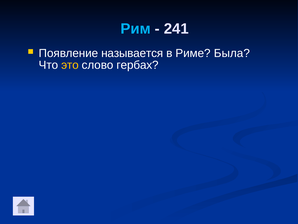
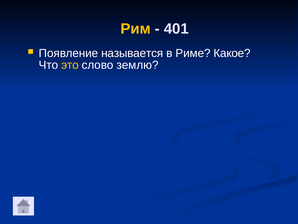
Рим colour: light blue -> yellow
241: 241 -> 401
Была: Была -> Какое
гербах: гербах -> землю
